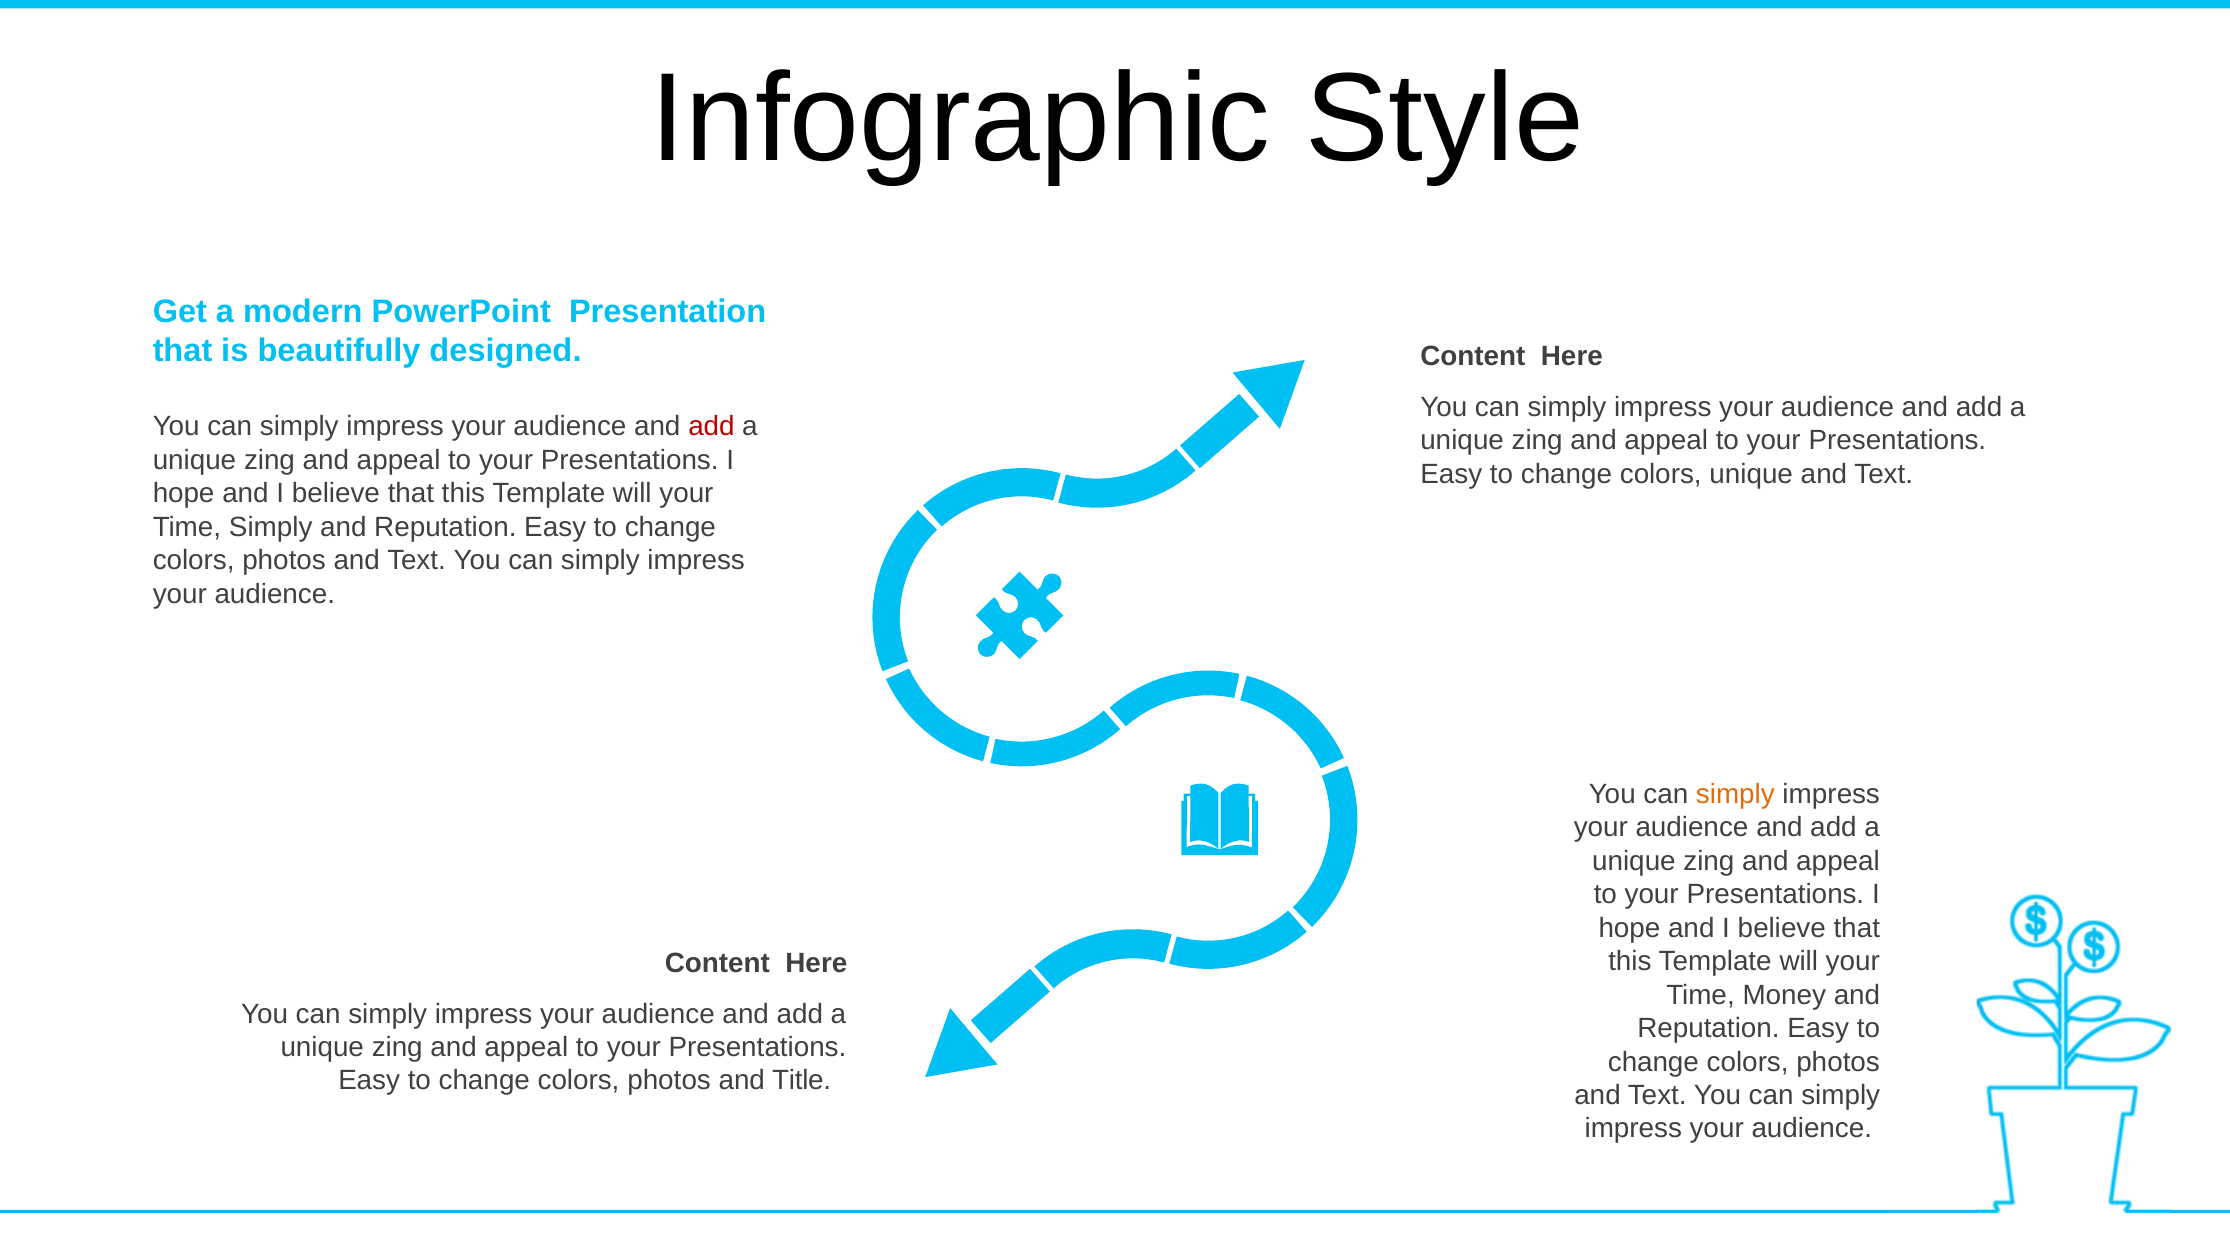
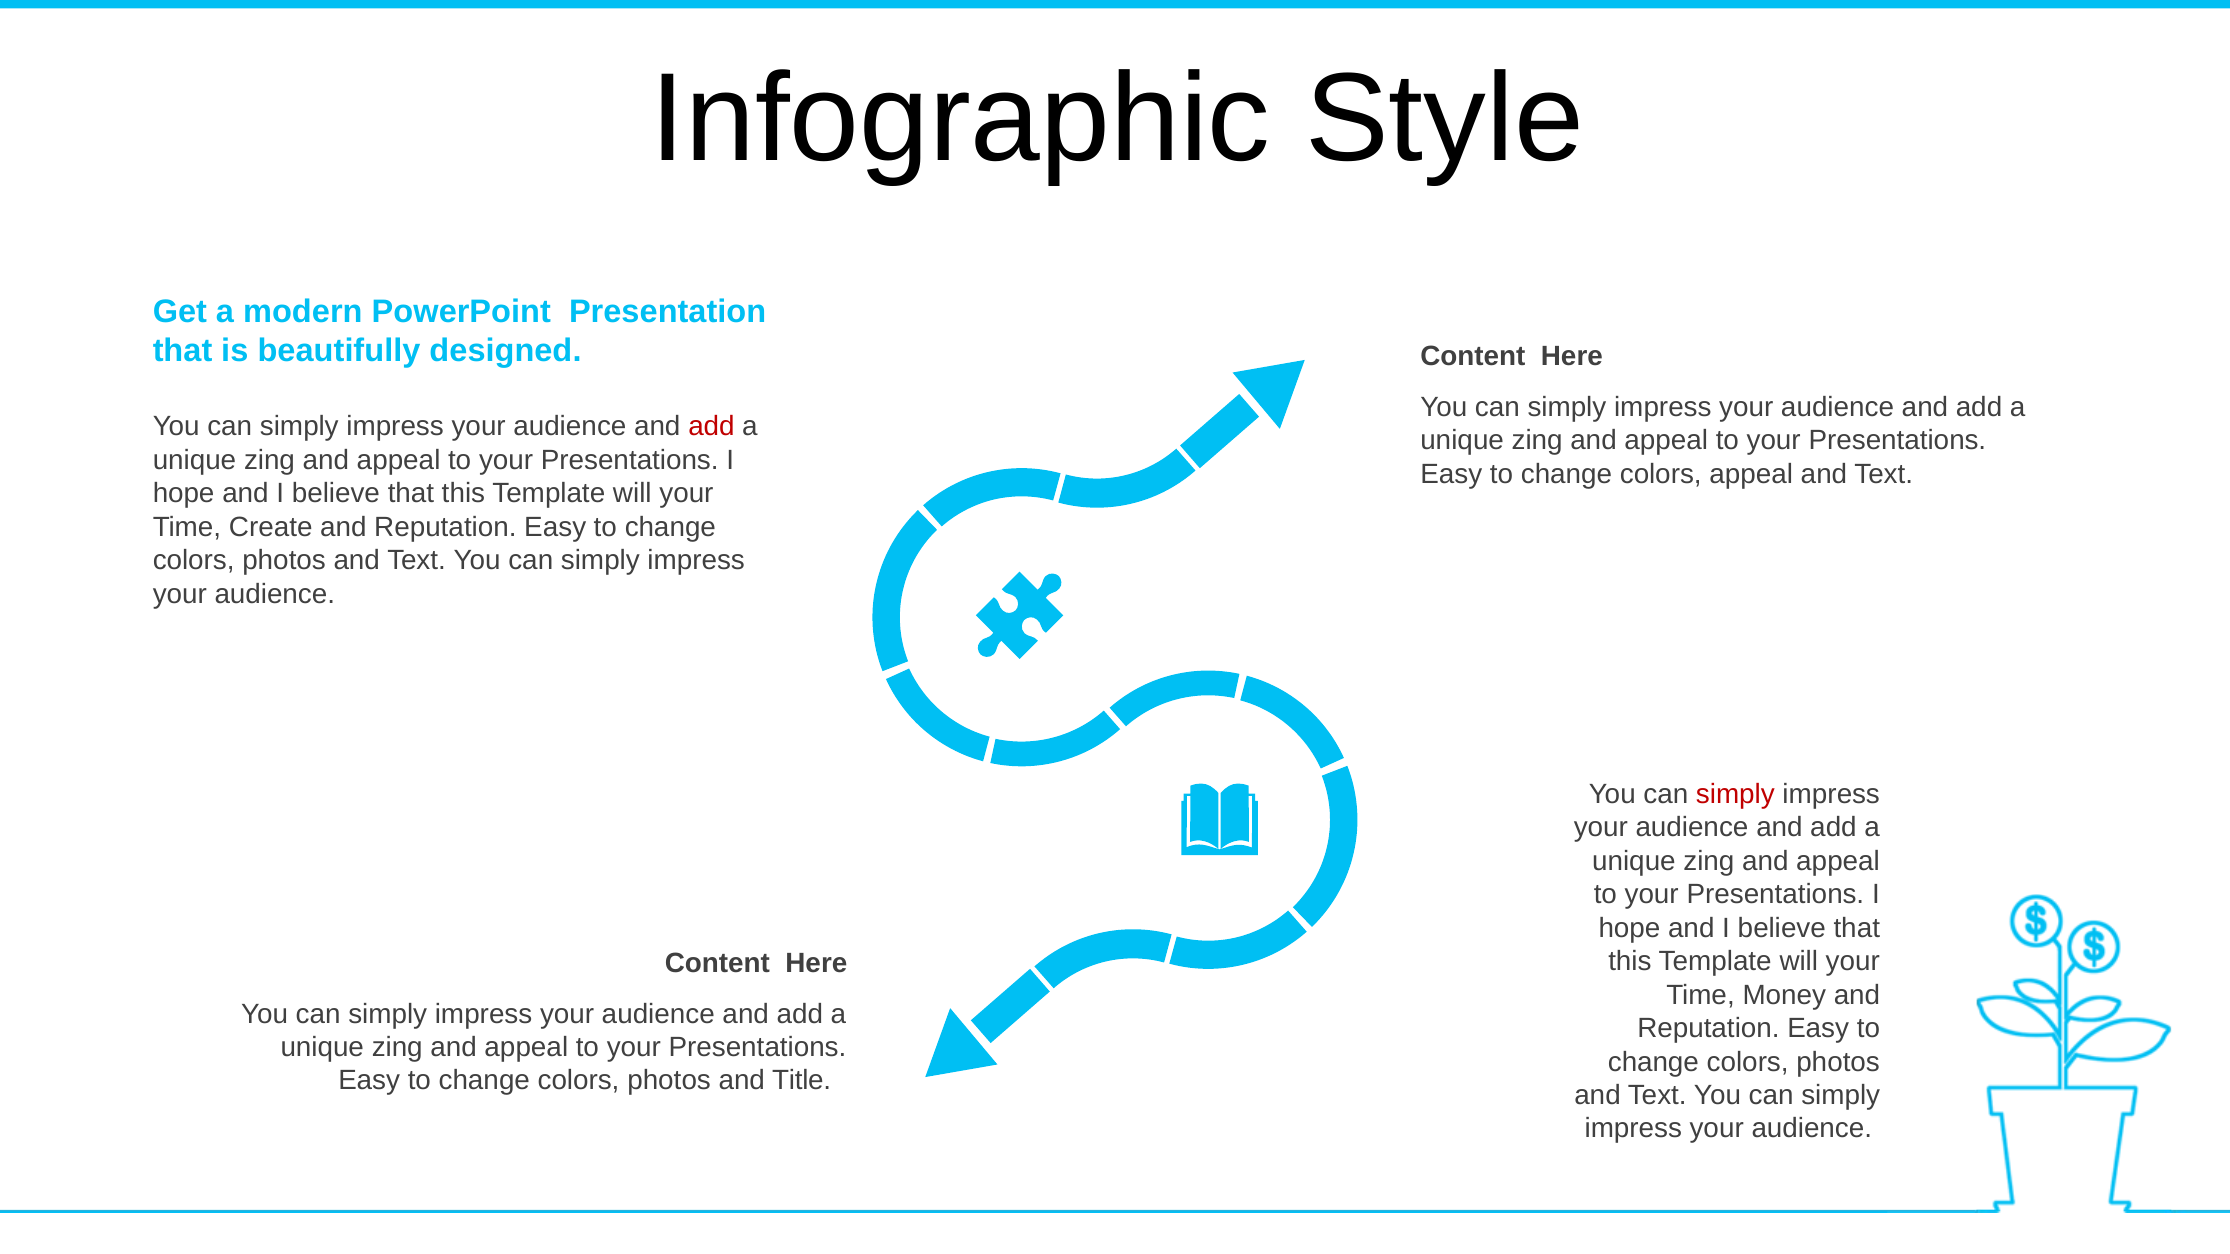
colors unique: unique -> appeal
Time Simply: Simply -> Create
simply at (1735, 795) colour: orange -> red
